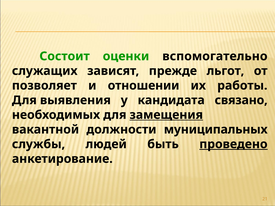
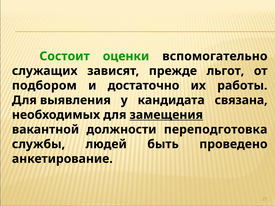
позволяет: позволяет -> подбором
отношении: отношении -> достаточно
связано: связано -> связана
муниципальных: муниципальных -> переподготовка
проведено underline: present -> none
